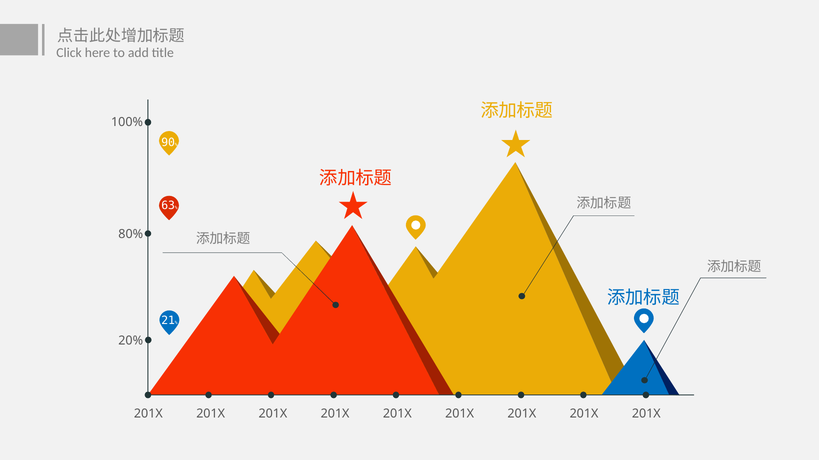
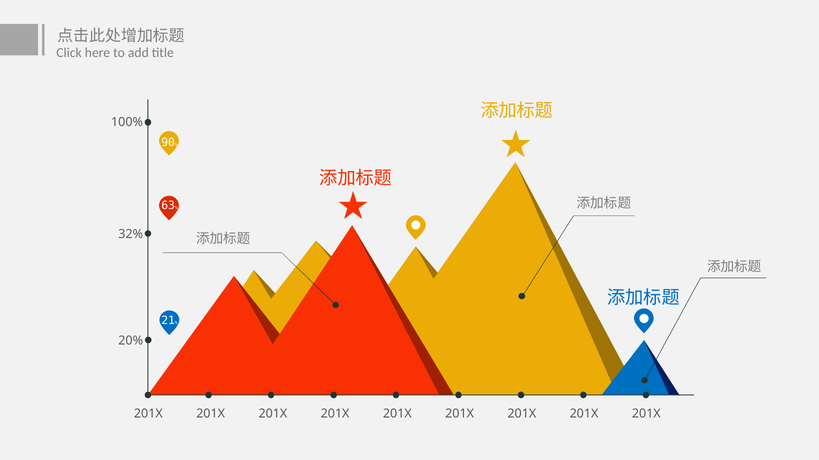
80%: 80% -> 32%
